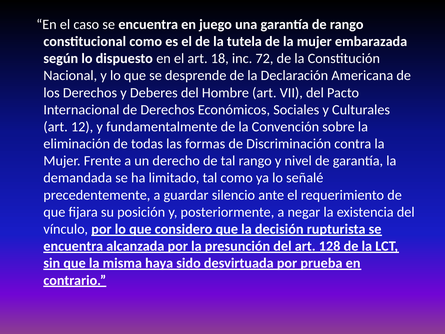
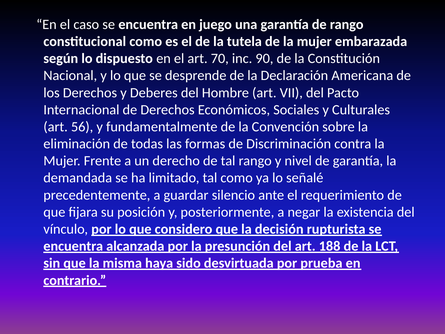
18: 18 -> 70
72: 72 -> 90
12: 12 -> 56
128: 128 -> 188
